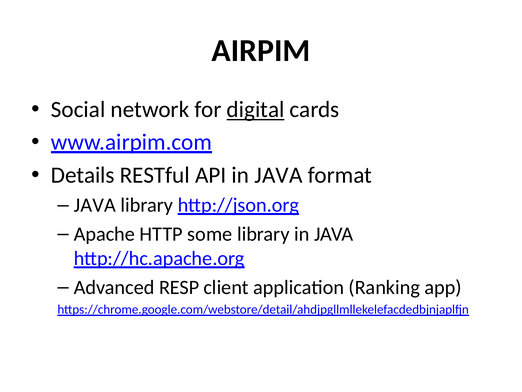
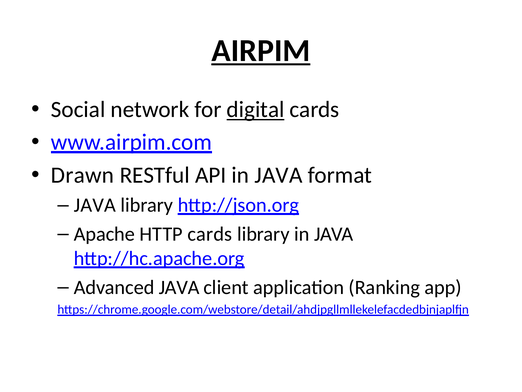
AIRPIM underline: none -> present
Details: Details -> Drawn
HTTP some: some -> cards
Advanced RESP: RESP -> JAVA
